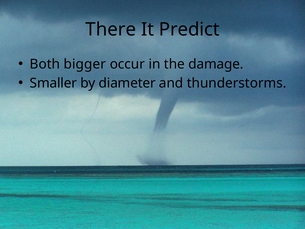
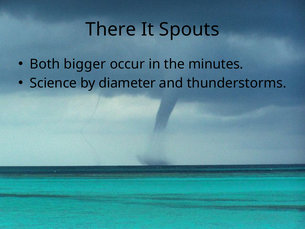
Predict: Predict -> Spouts
damage: damage -> minutes
Smaller: Smaller -> Science
